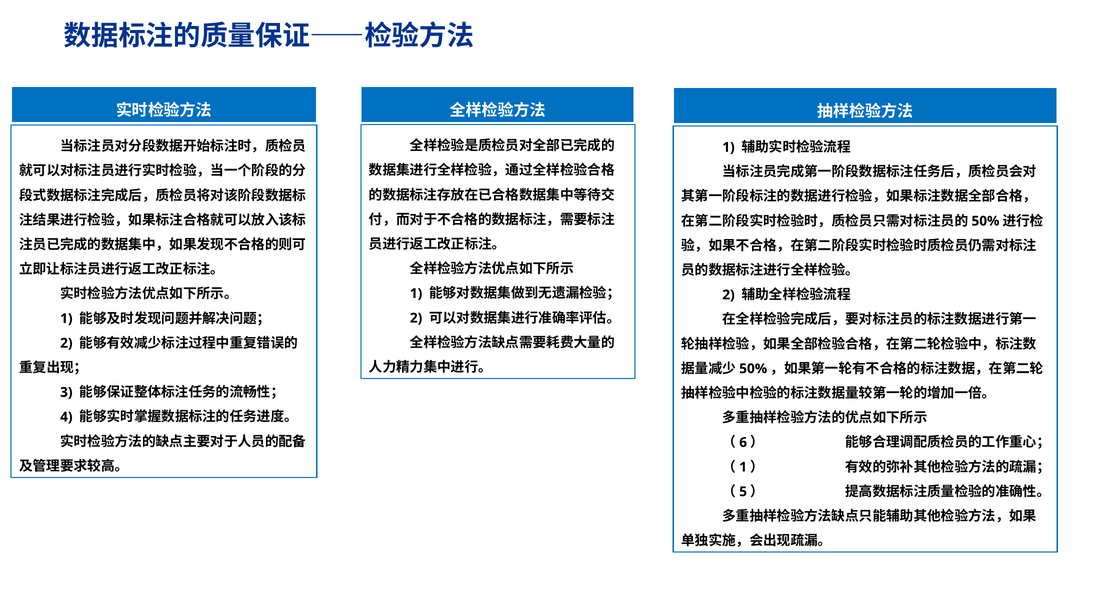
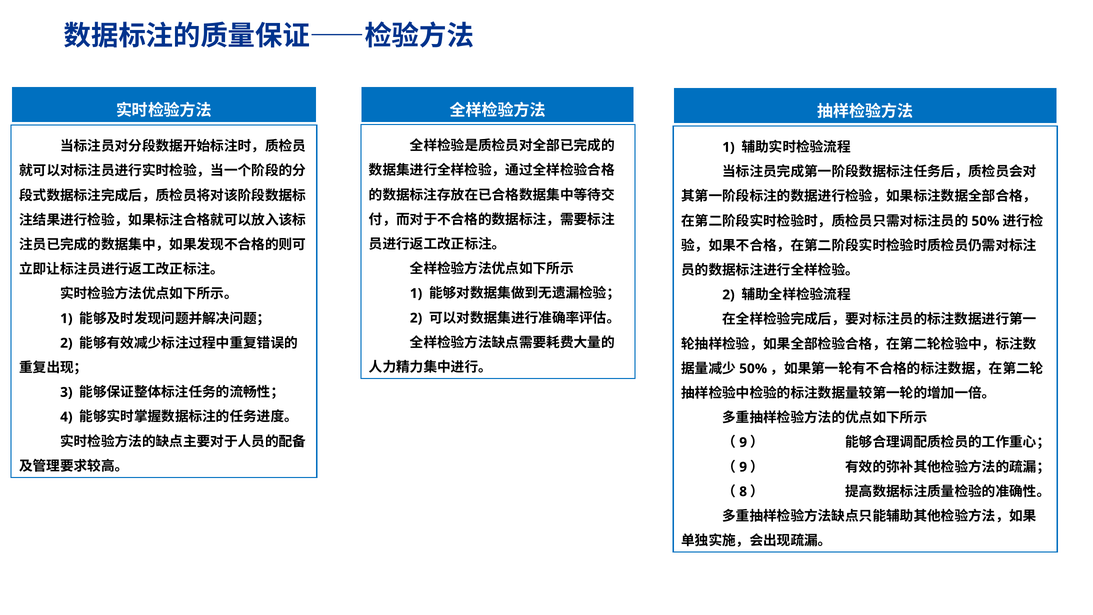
6 at (743, 442): 6 -> 9
1 at (743, 467): 1 -> 9
5: 5 -> 8
